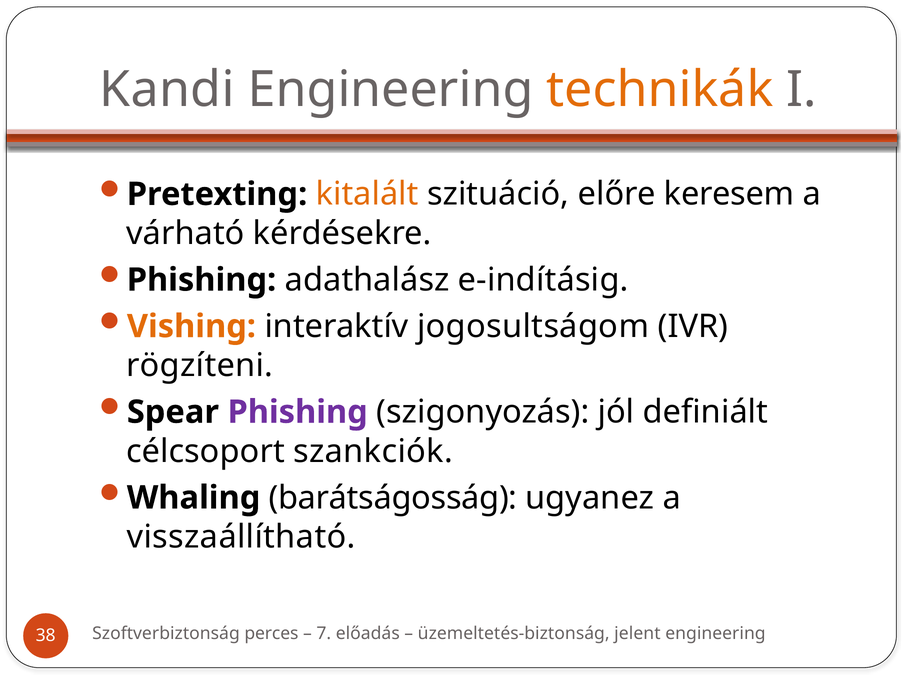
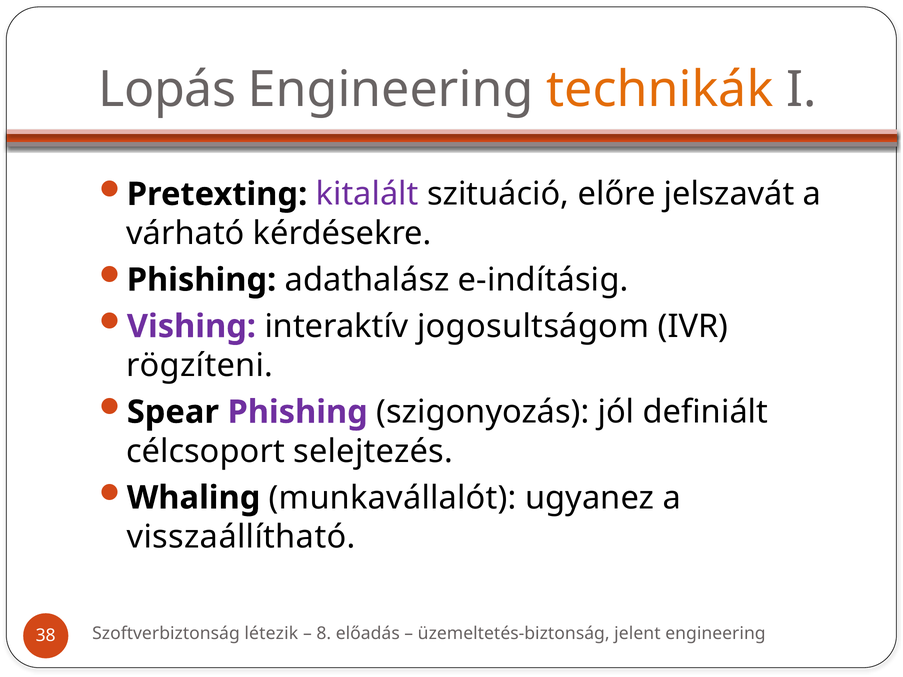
Kandi: Kandi -> Lopás
kitalált colour: orange -> purple
keresem: keresem -> jelszavát
Vishing colour: orange -> purple
szankciók: szankciók -> selejtezés
barátságosság: barátságosság -> munkavállalót
perces: perces -> létezik
7: 7 -> 8
